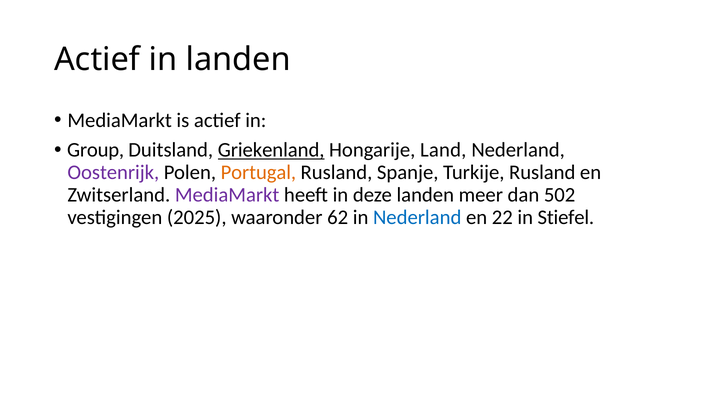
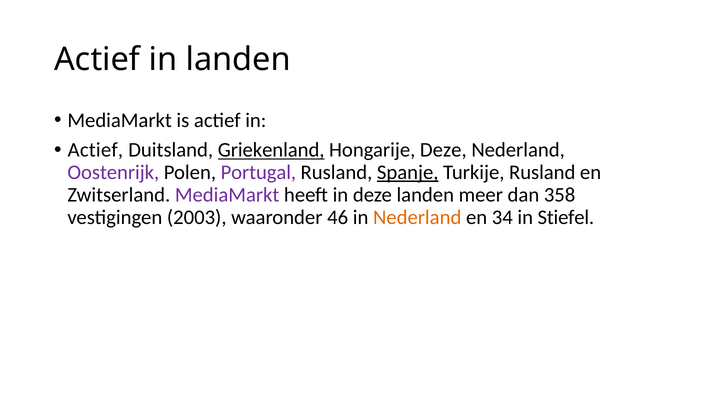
Group at (96, 150): Group -> Actief
Hongarije Land: Land -> Deze
Portugal colour: orange -> purple
Spanje underline: none -> present
502: 502 -> 358
2025: 2025 -> 2003
62: 62 -> 46
Nederland at (417, 217) colour: blue -> orange
22: 22 -> 34
